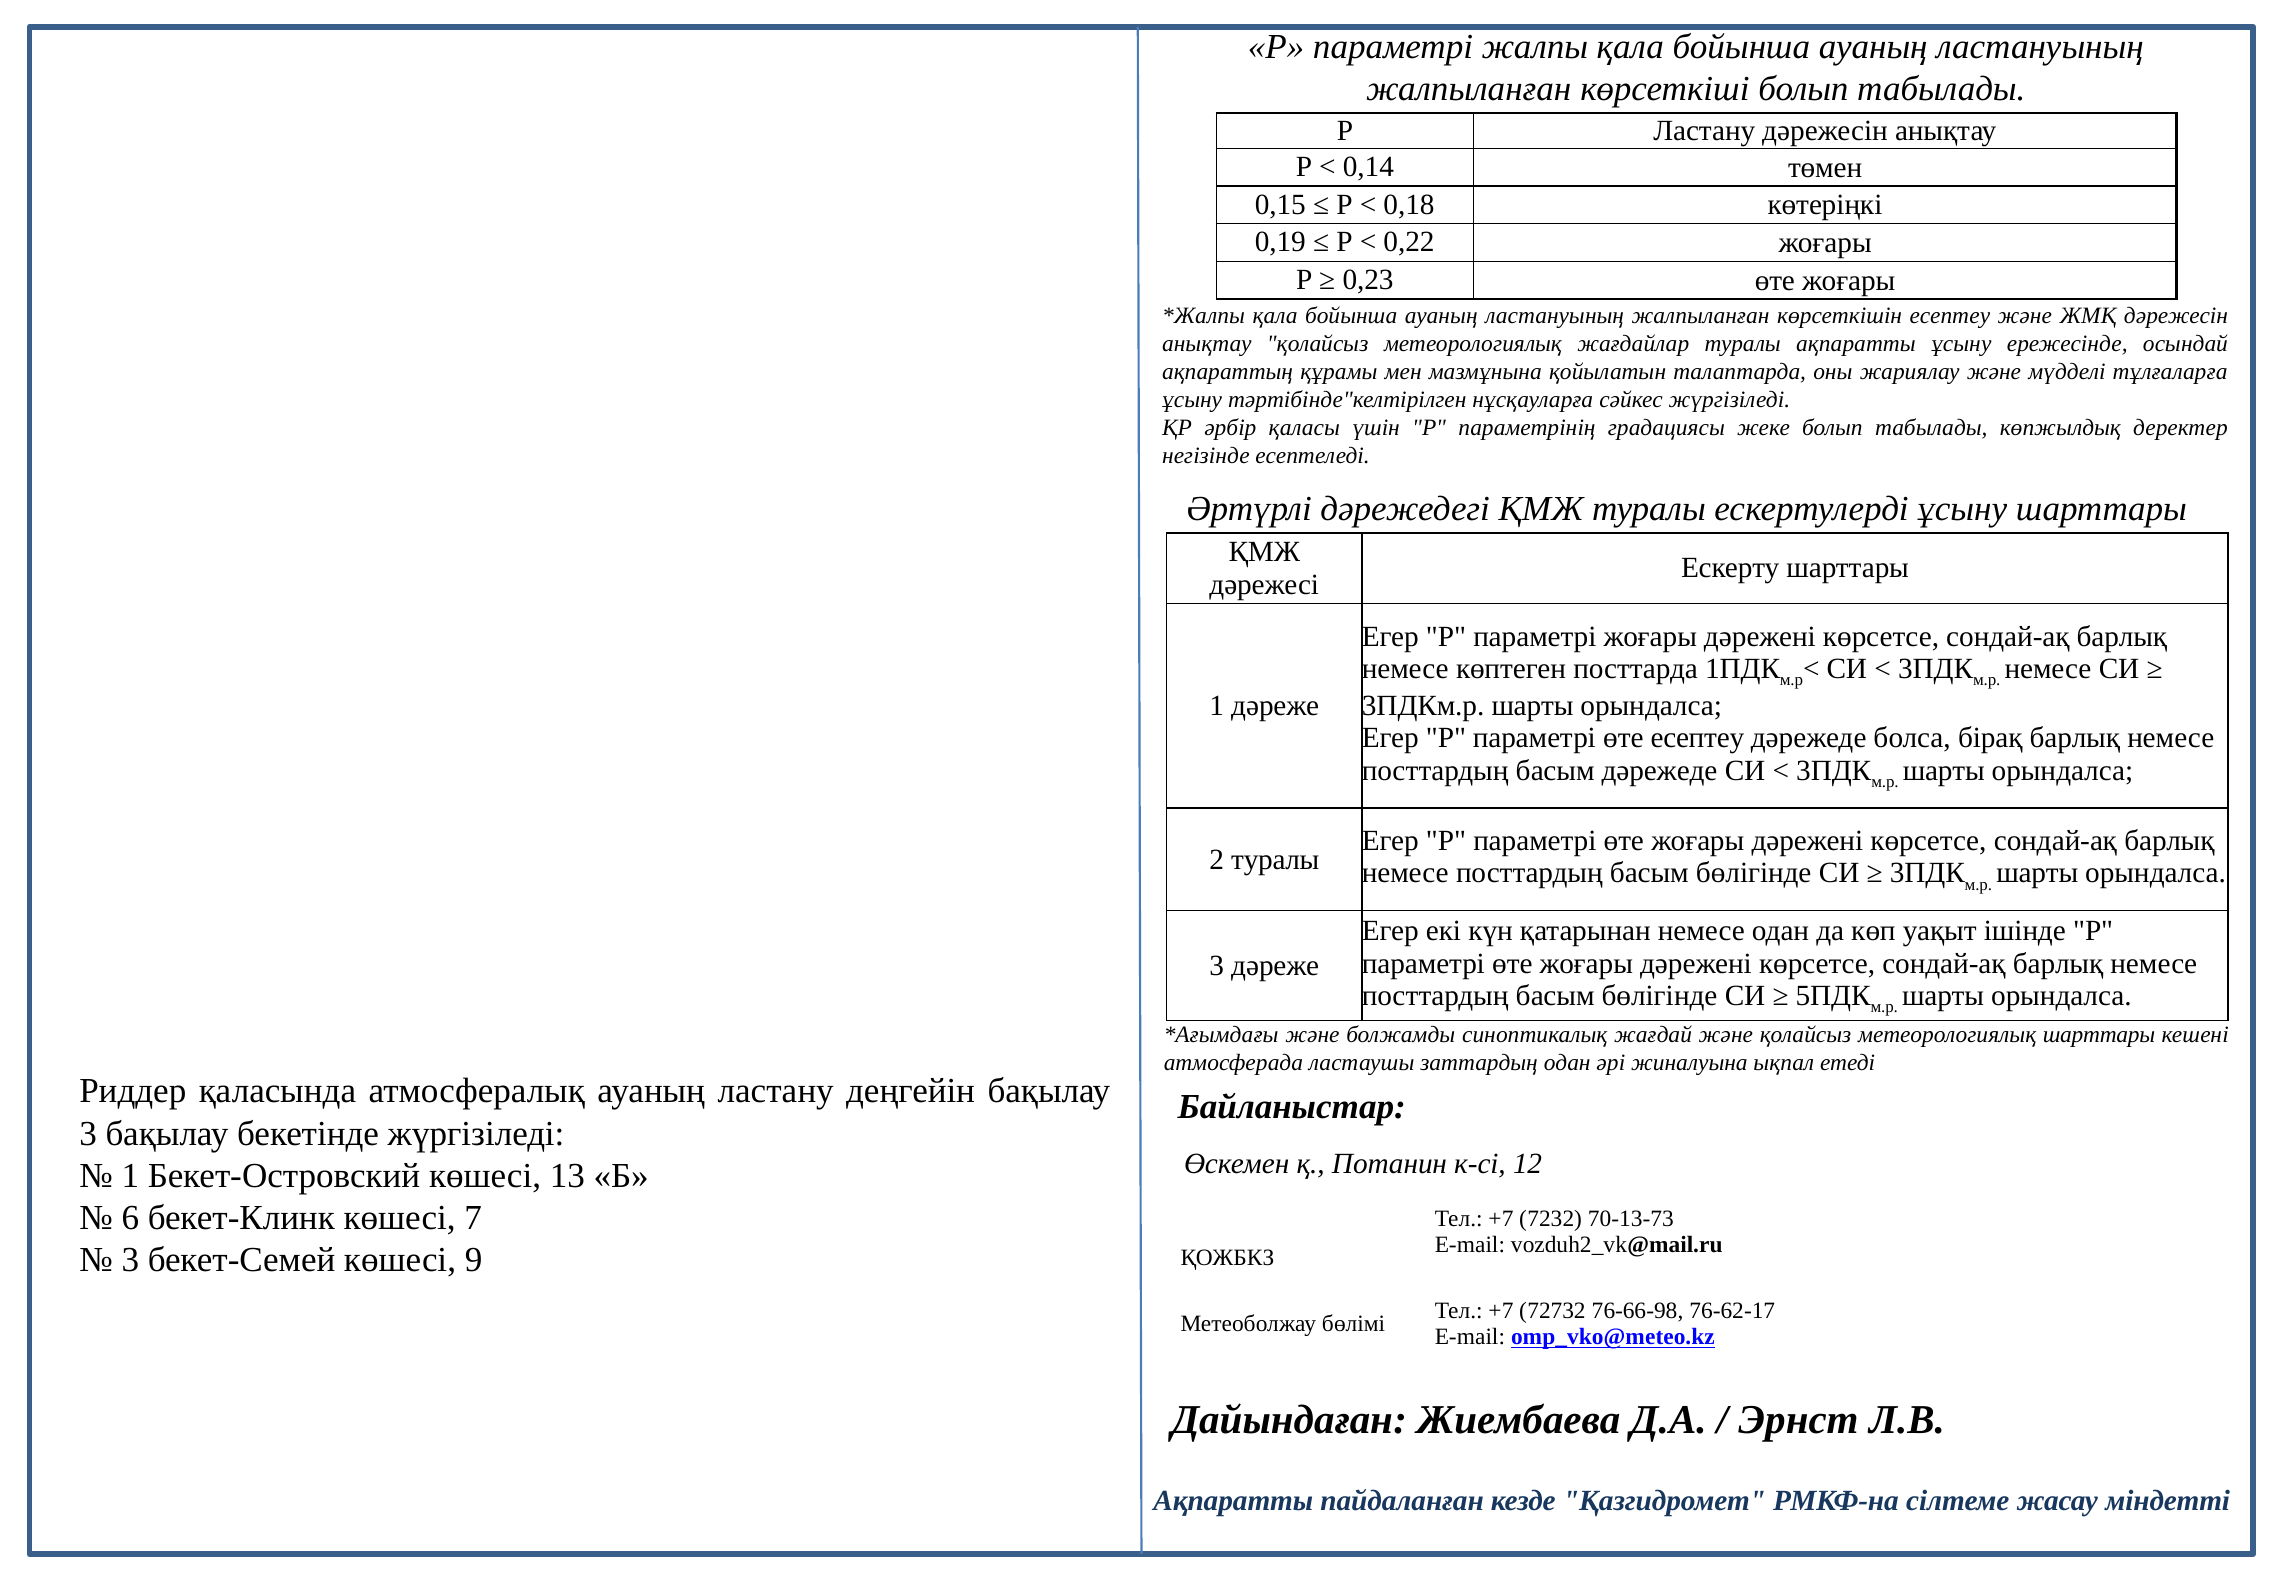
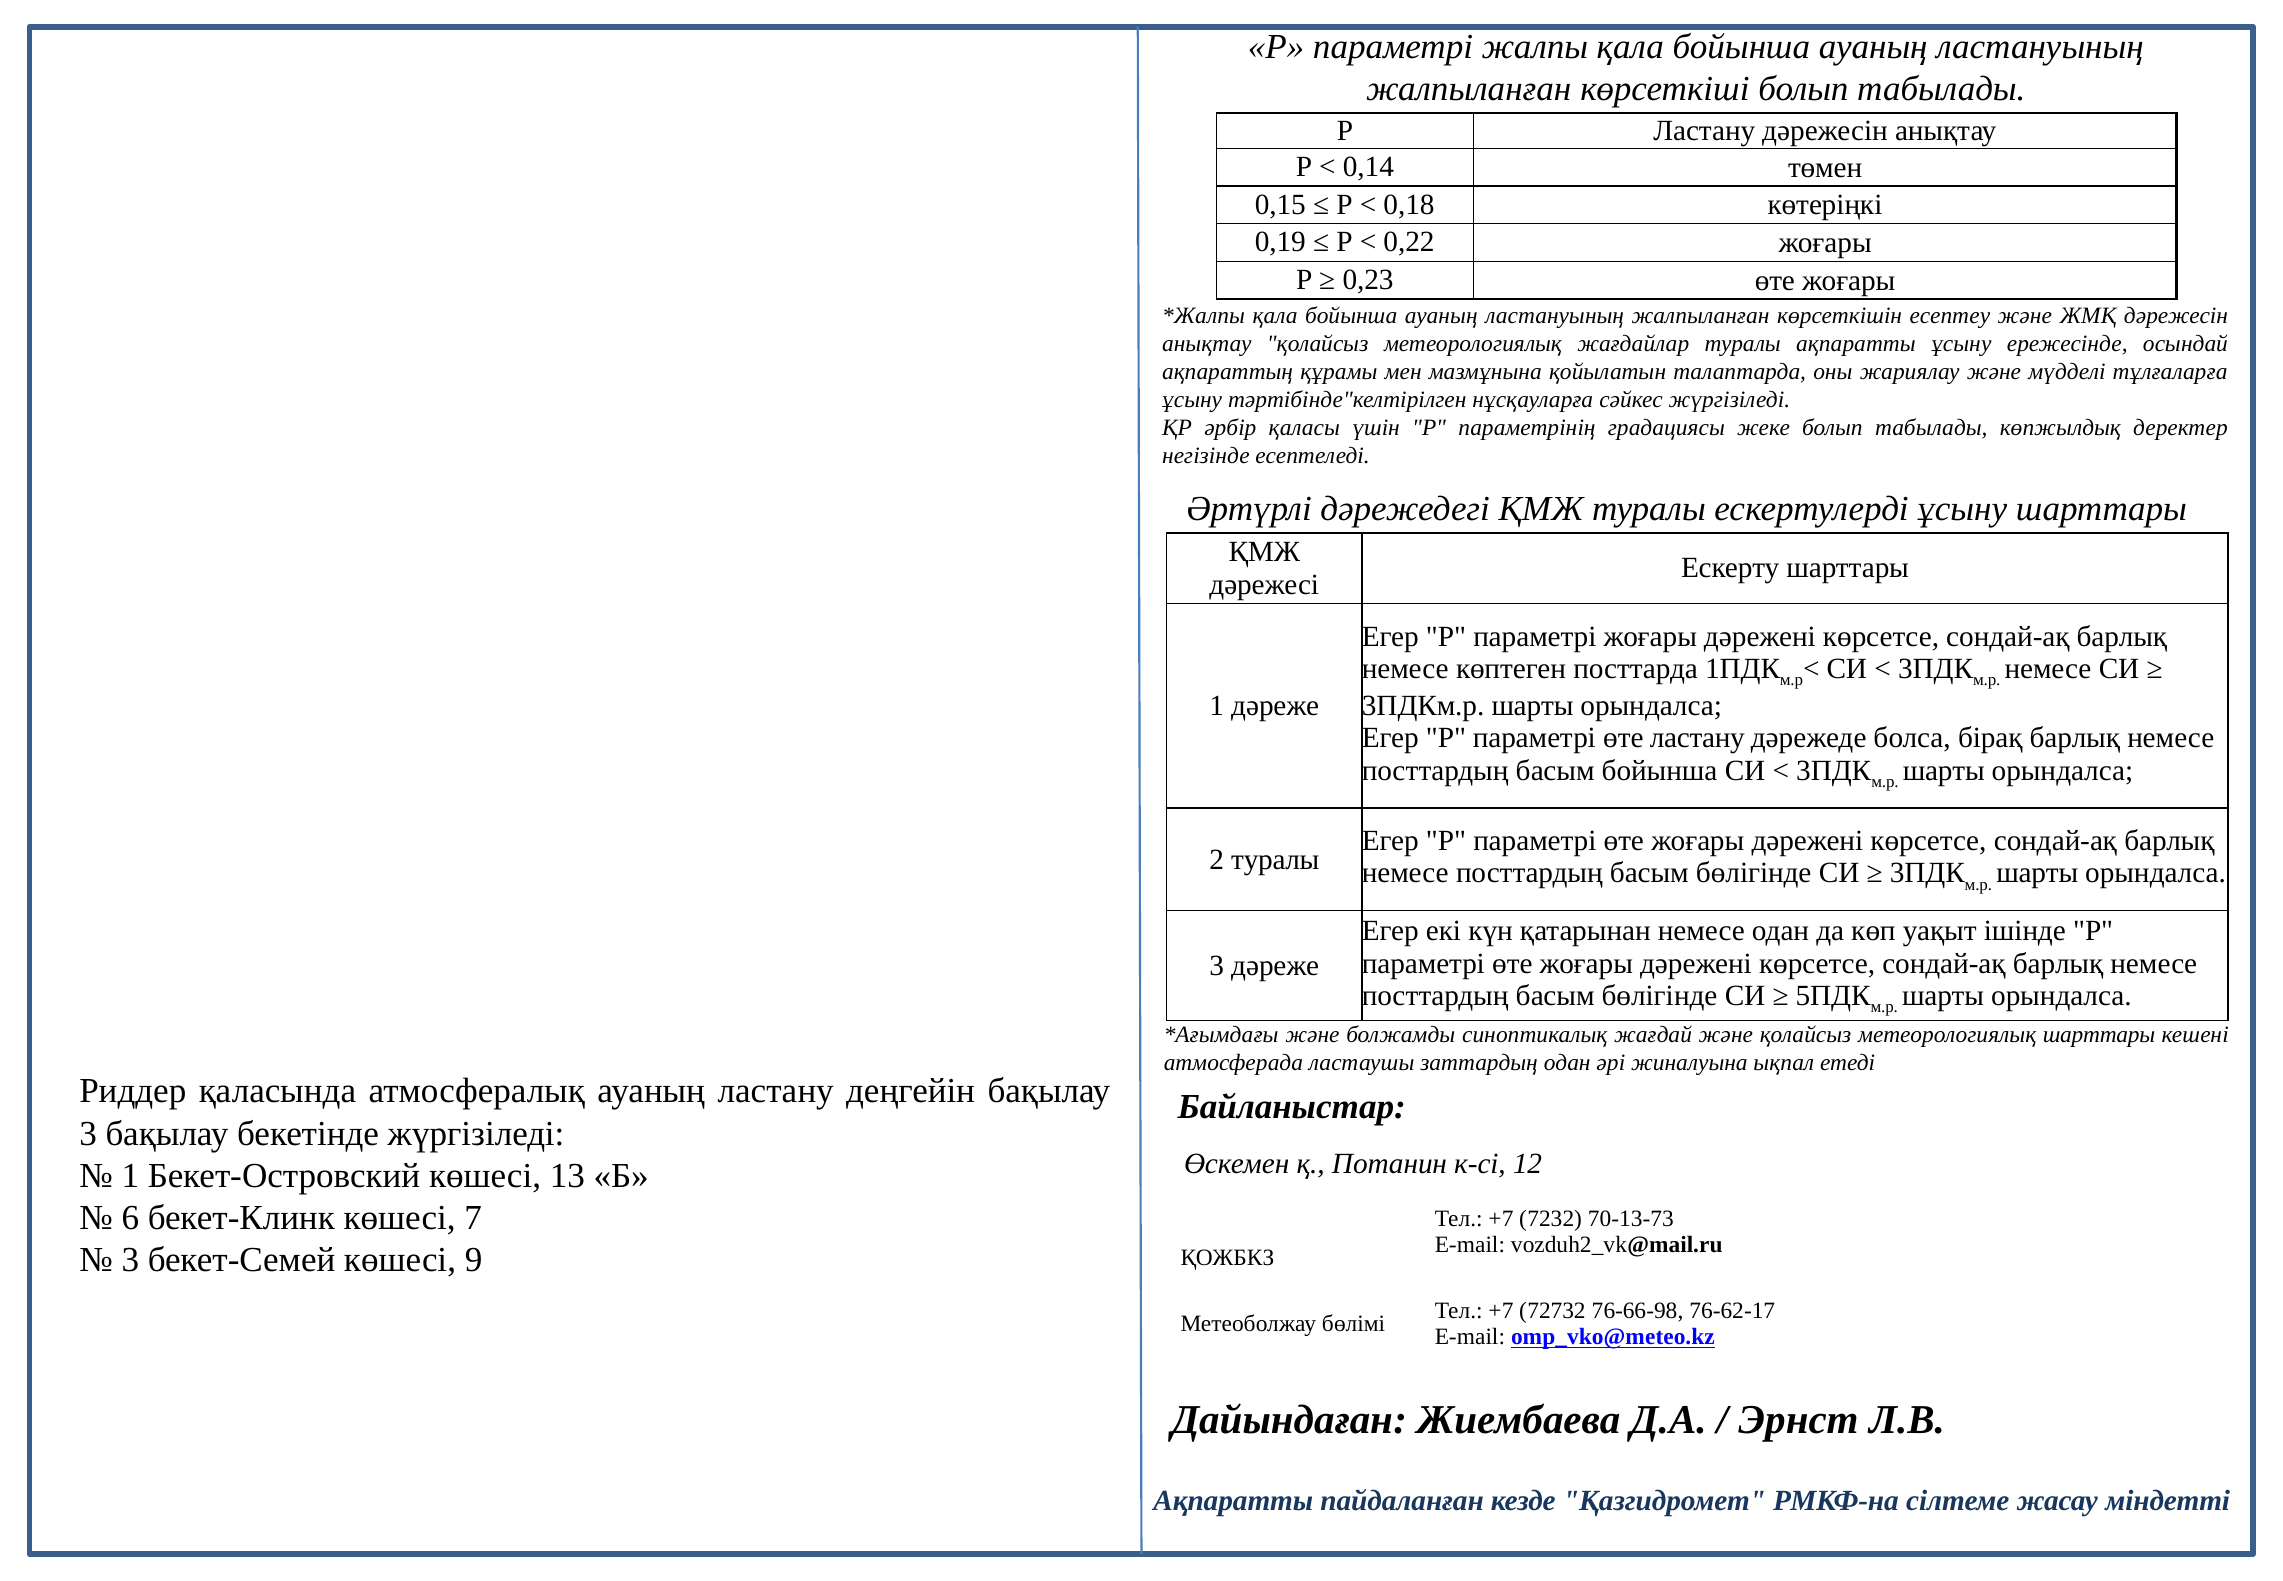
өте есептеу: есептеу -> ластану
басым дәрежеде: дәрежеде -> бойынша
